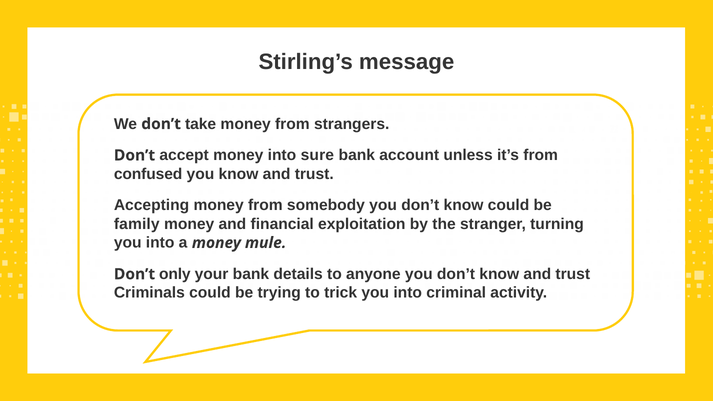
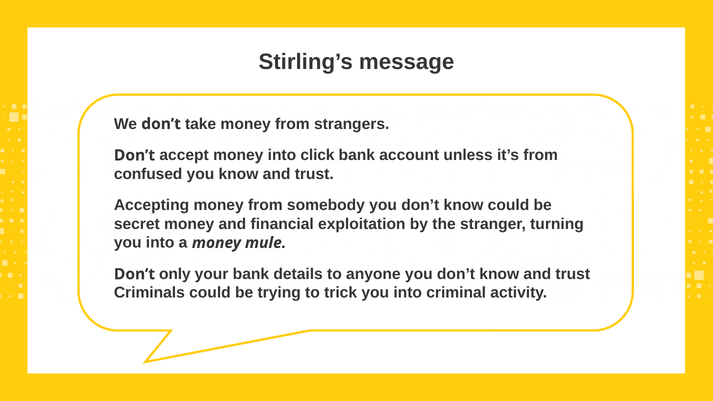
sure: sure -> click
family: family -> secret
